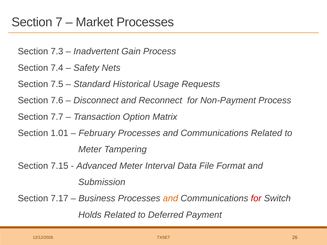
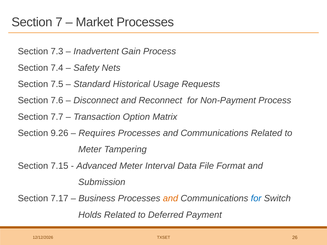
1.01: 1.01 -> 9.26
February: February -> Requires
for at (256, 199) colour: red -> blue
